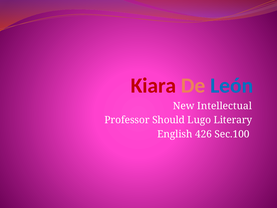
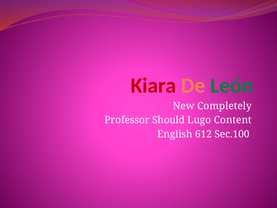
León colour: blue -> green
Intellectual: Intellectual -> Completely
Literary: Literary -> Content
426: 426 -> 612
